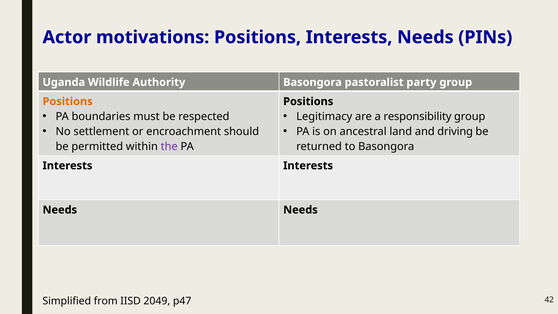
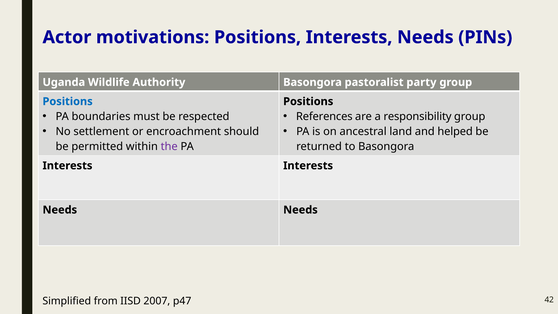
Positions at (68, 101) colour: orange -> blue
Legitimacy: Legitimacy -> References
driving: driving -> helped
2049: 2049 -> 2007
